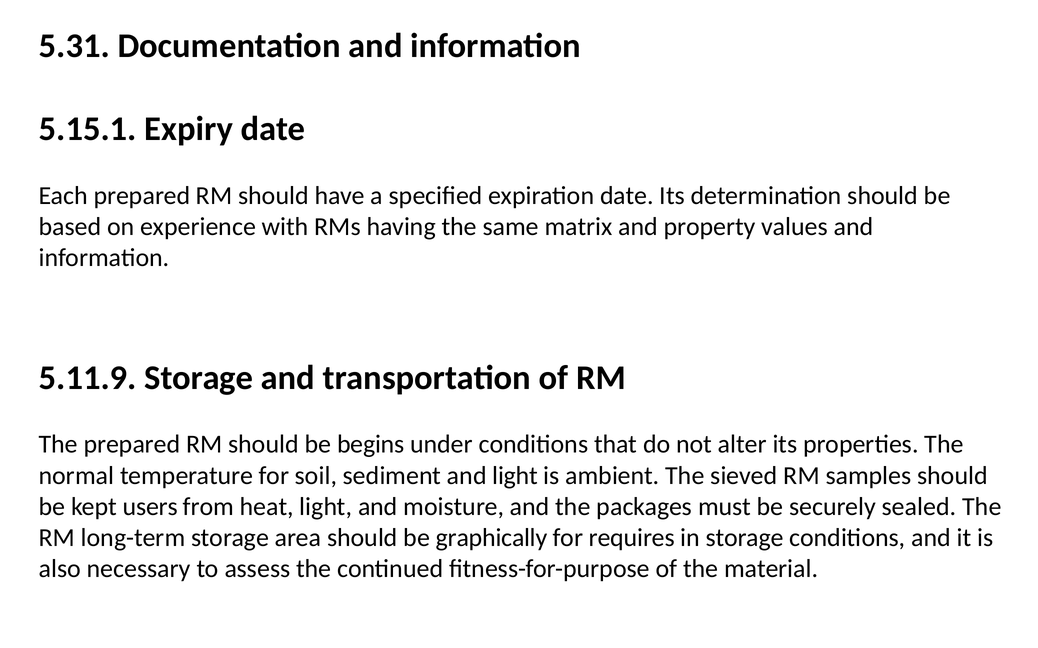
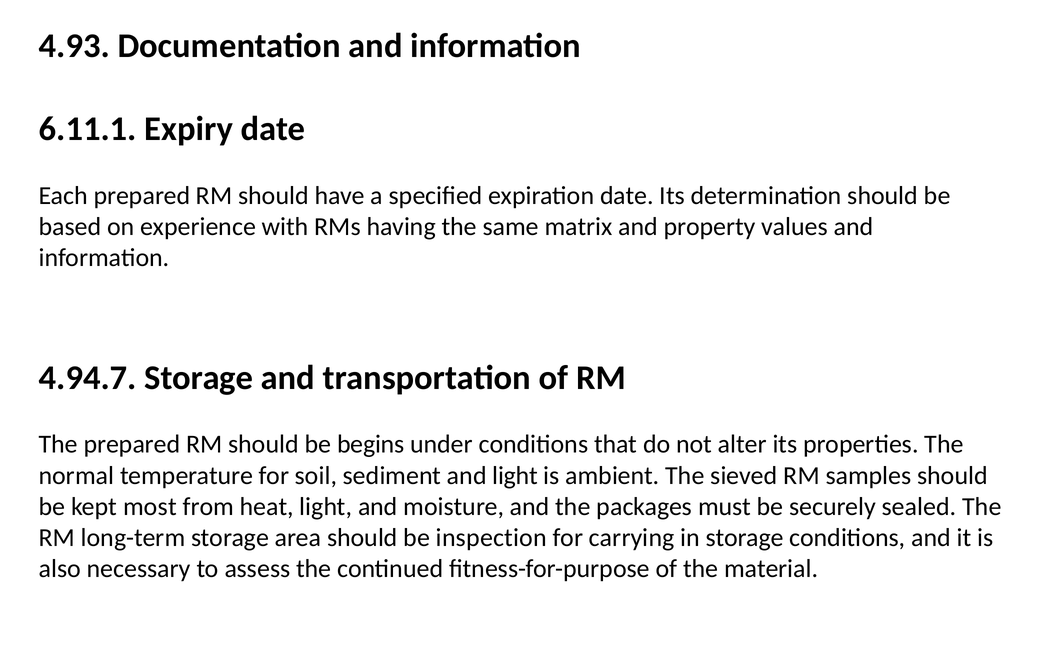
5.31: 5.31 -> 4.93
5.15.1: 5.15.1 -> 6.11.1
5.11.9: 5.11.9 -> 4.94.7
users: users -> most
graphically: graphically -> inspection
requires: requires -> carrying
